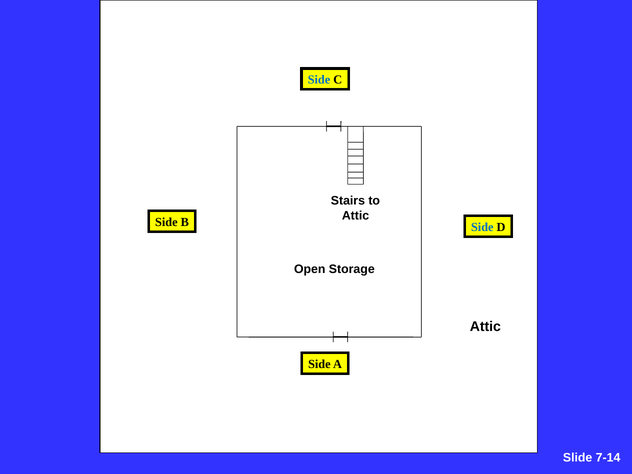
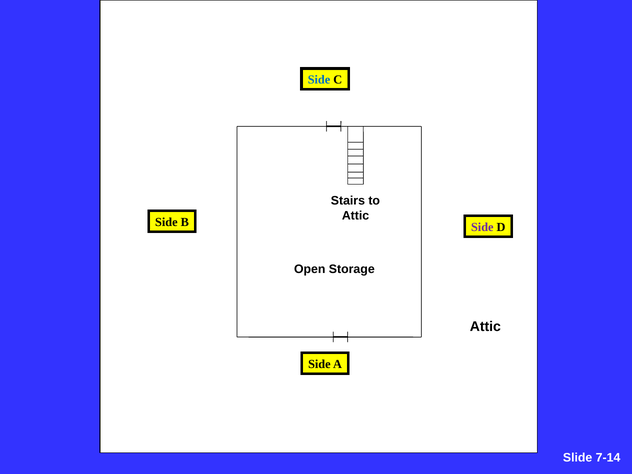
Side at (482, 227) colour: blue -> purple
